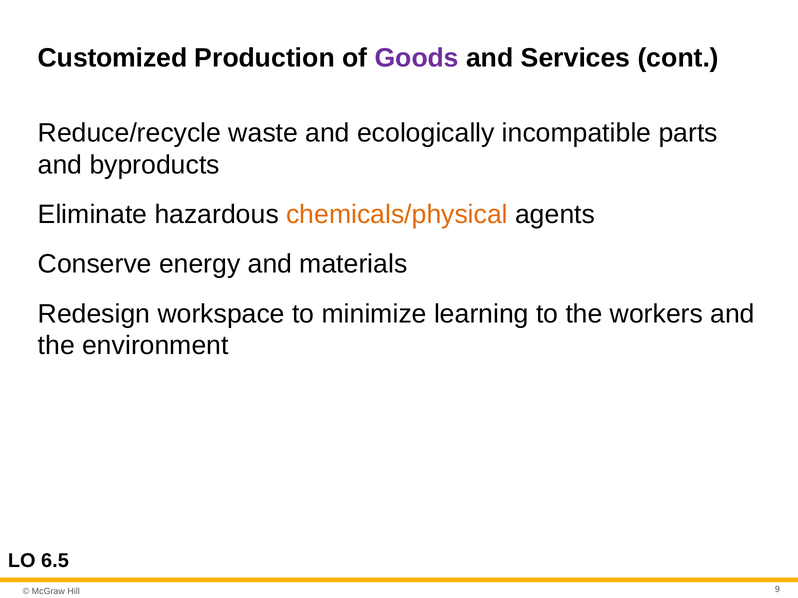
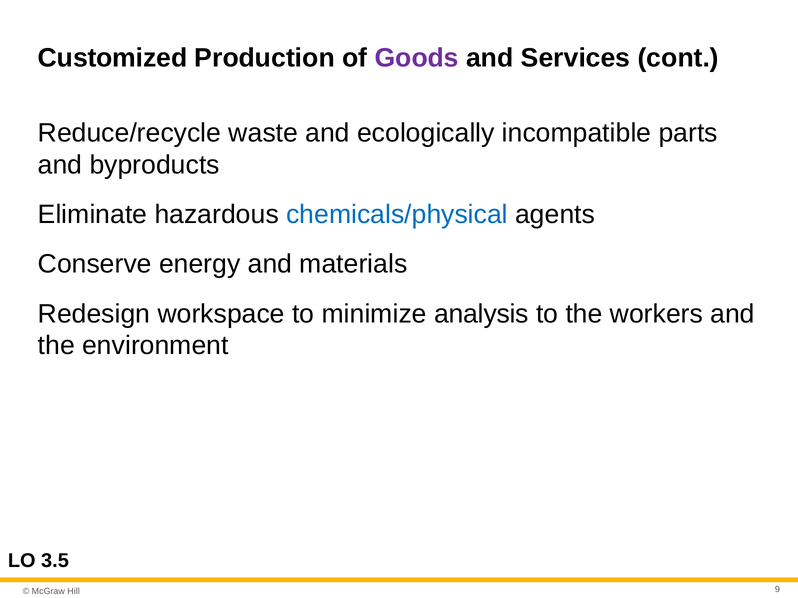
chemicals/physical colour: orange -> blue
learning: learning -> analysis
6.5: 6.5 -> 3.5
